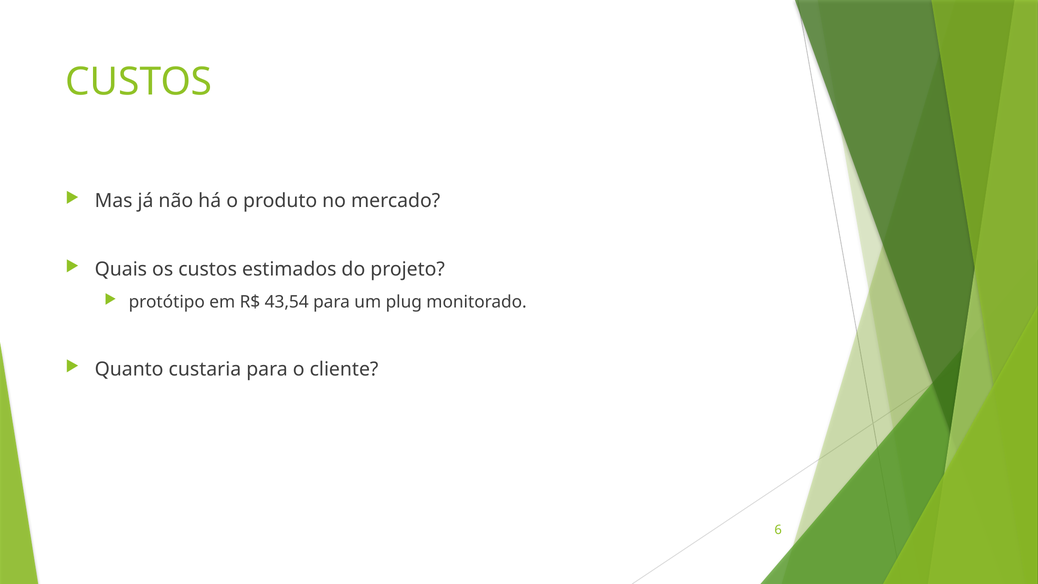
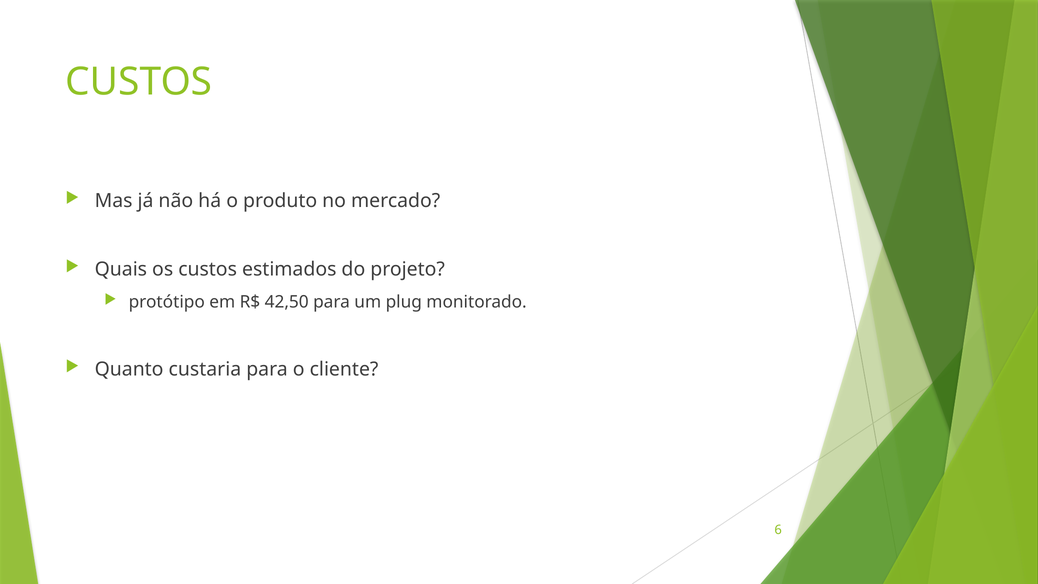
43,54: 43,54 -> 42,50
